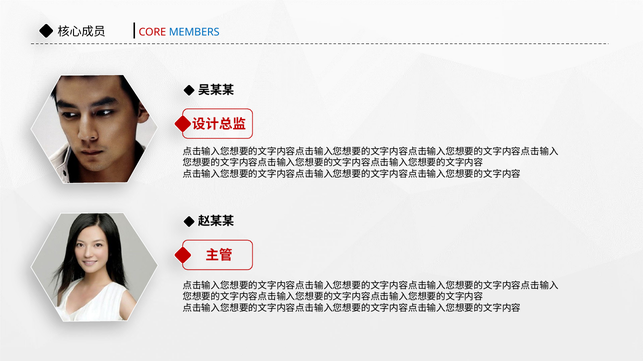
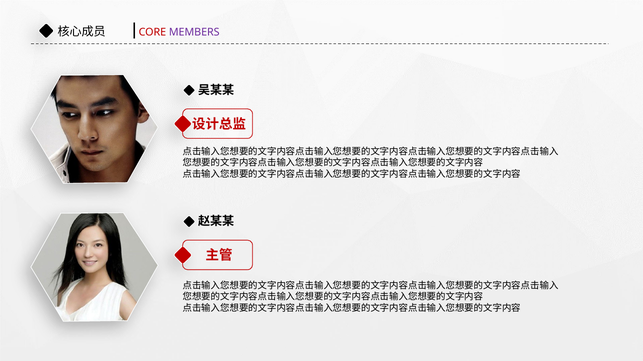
MEMBERS colour: blue -> purple
